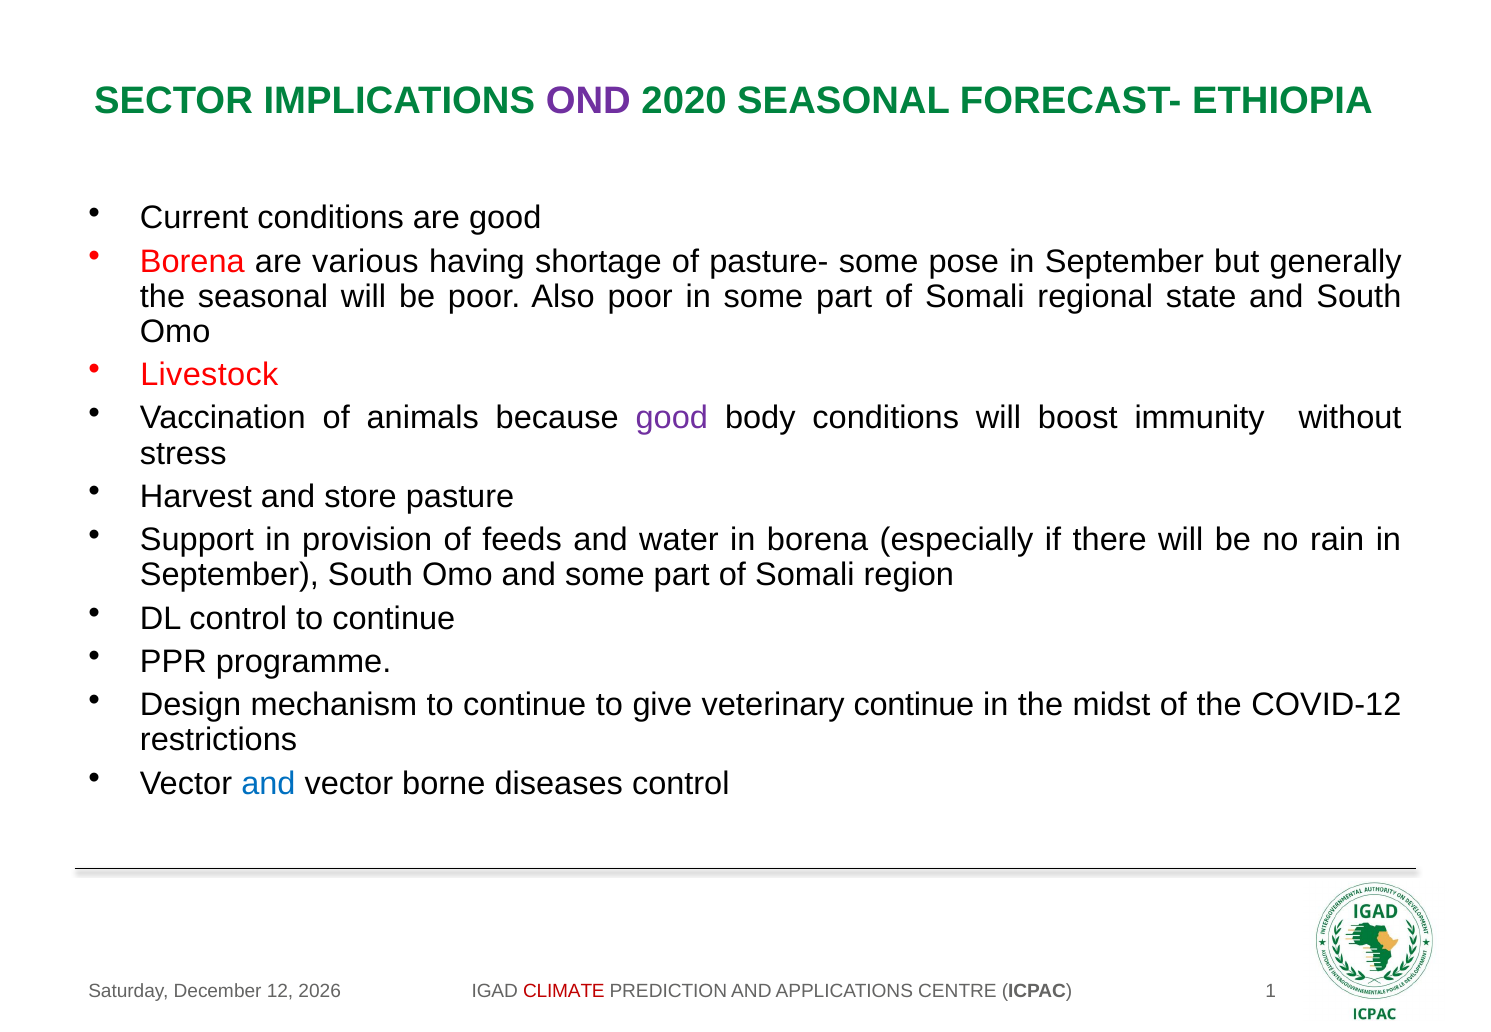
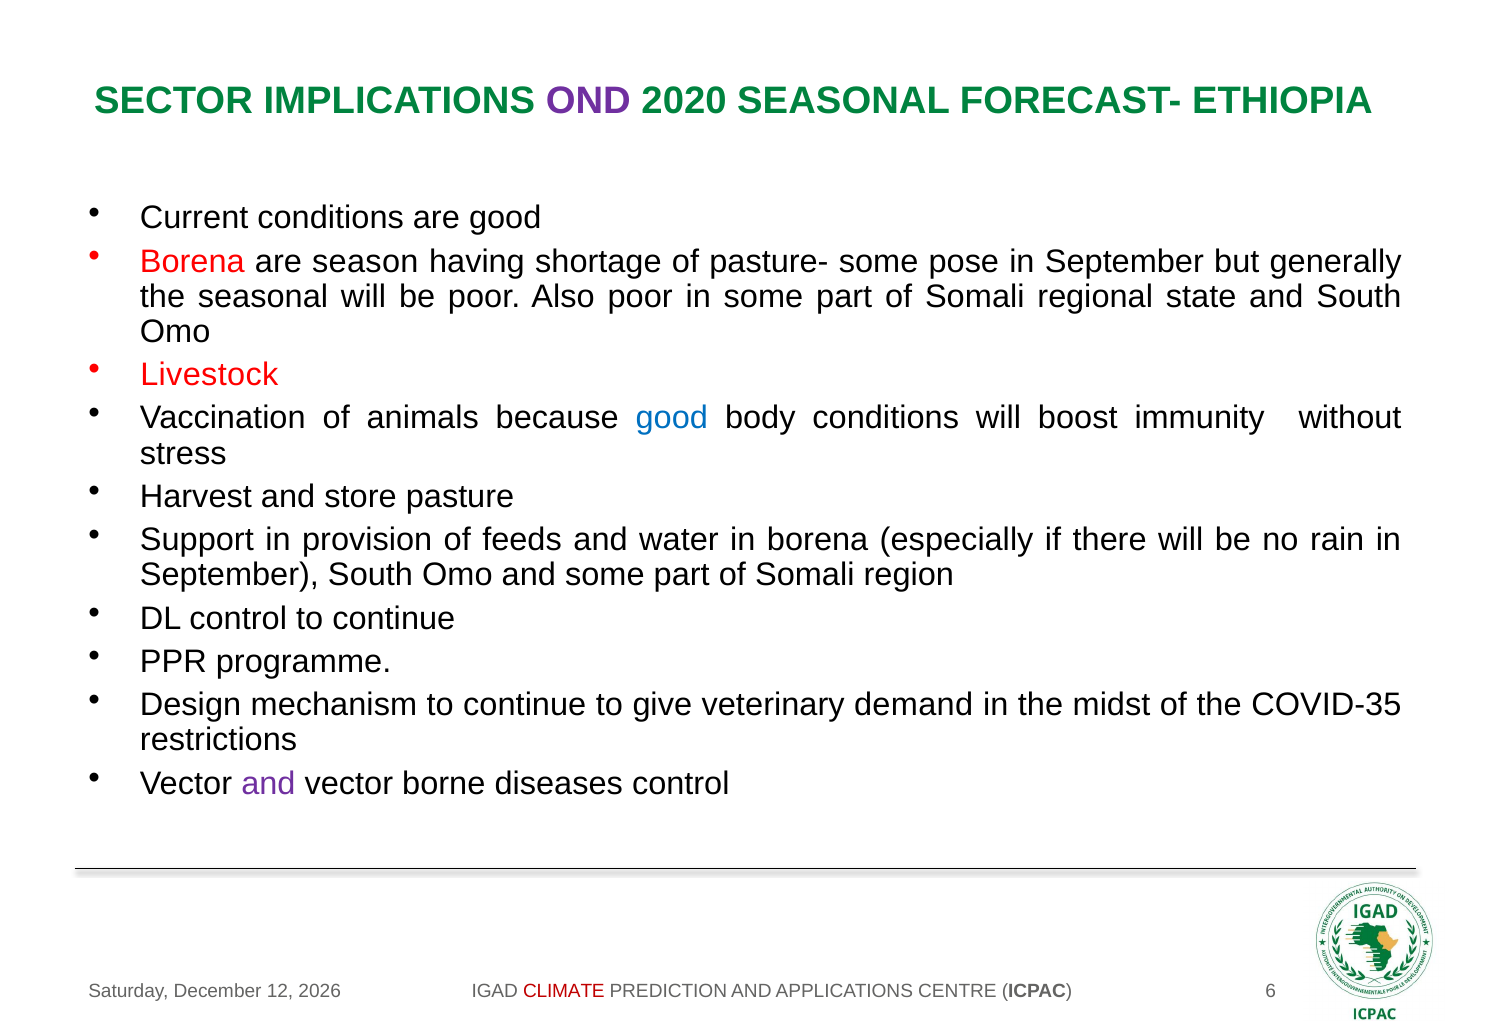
various: various -> season
good at (672, 418) colour: purple -> blue
veterinary continue: continue -> demand
COVID-12: COVID-12 -> COVID-35
and at (268, 784) colour: blue -> purple
1: 1 -> 6
